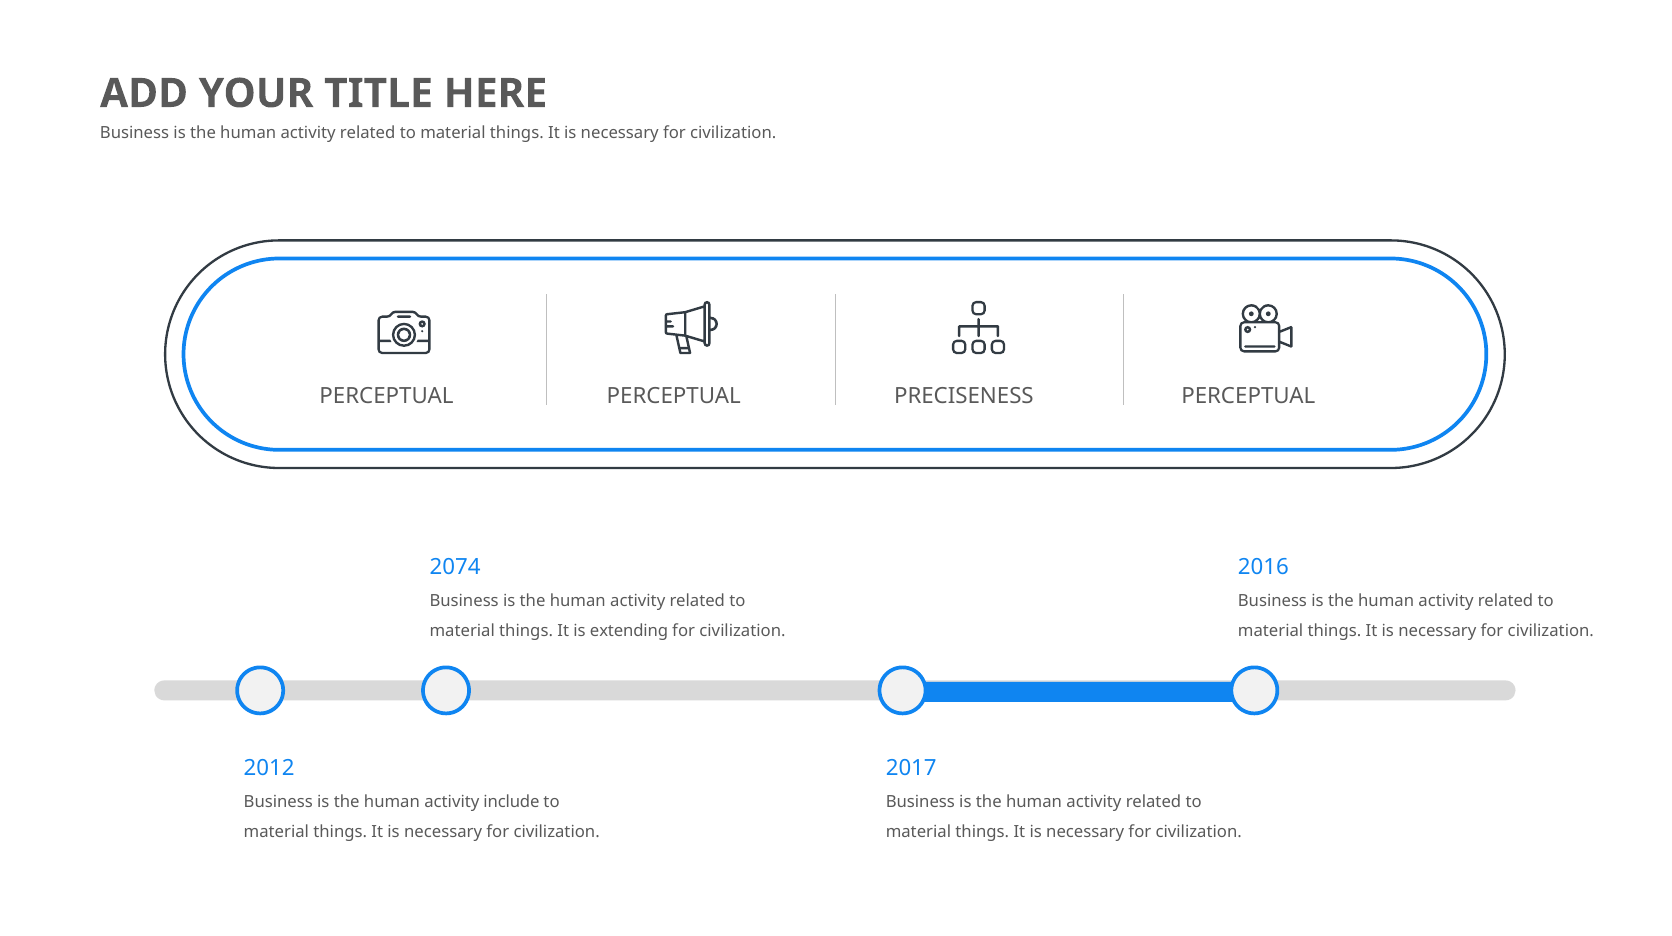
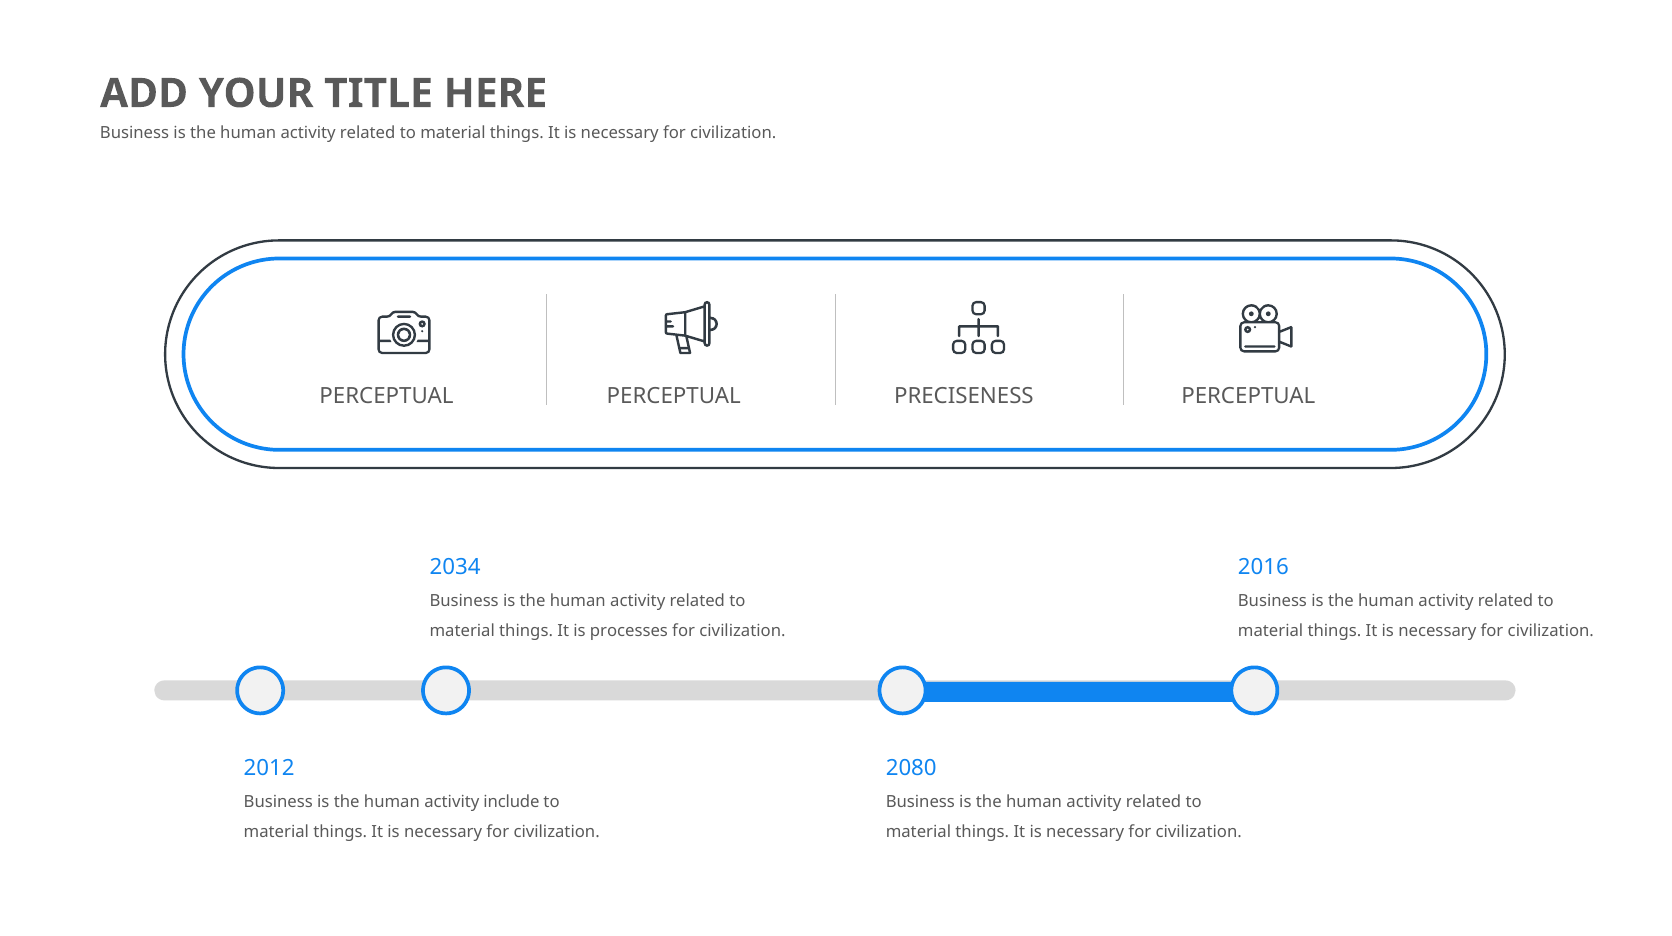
2074: 2074 -> 2034
extending: extending -> processes
2017: 2017 -> 2080
